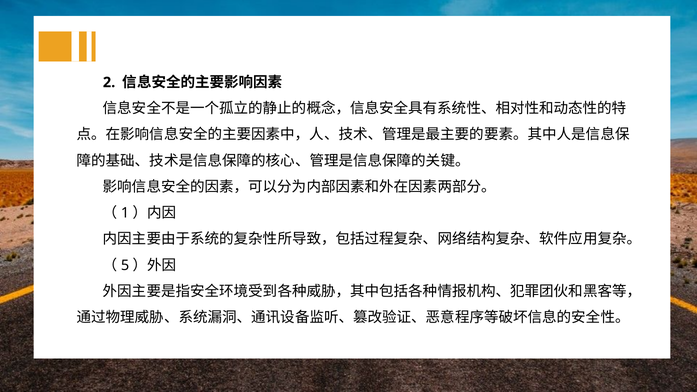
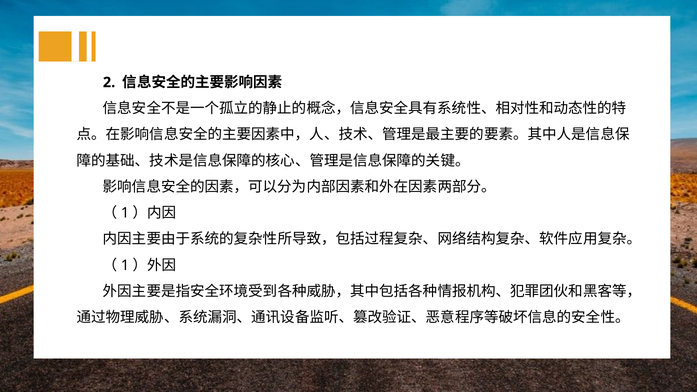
5 at (125, 265): 5 -> 1
